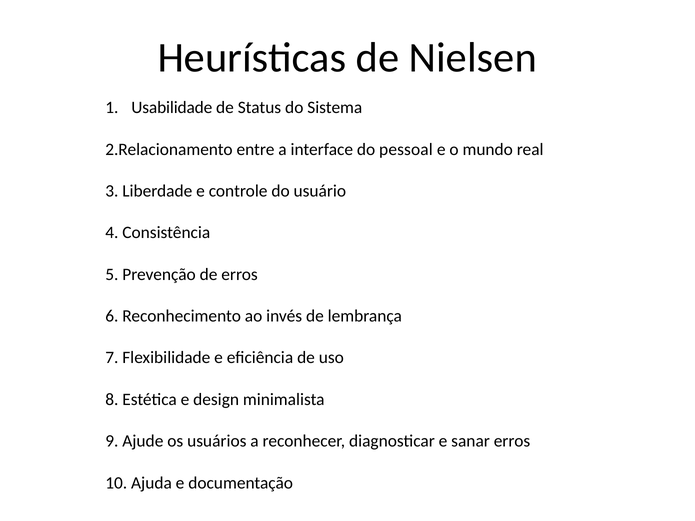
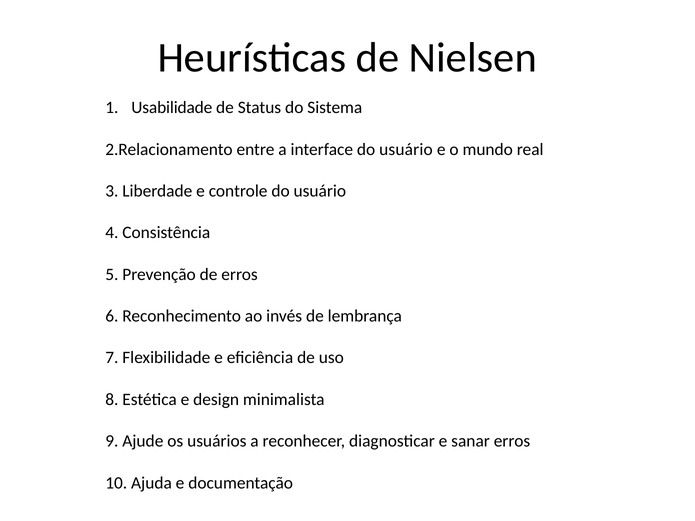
interface do pessoal: pessoal -> usuário
